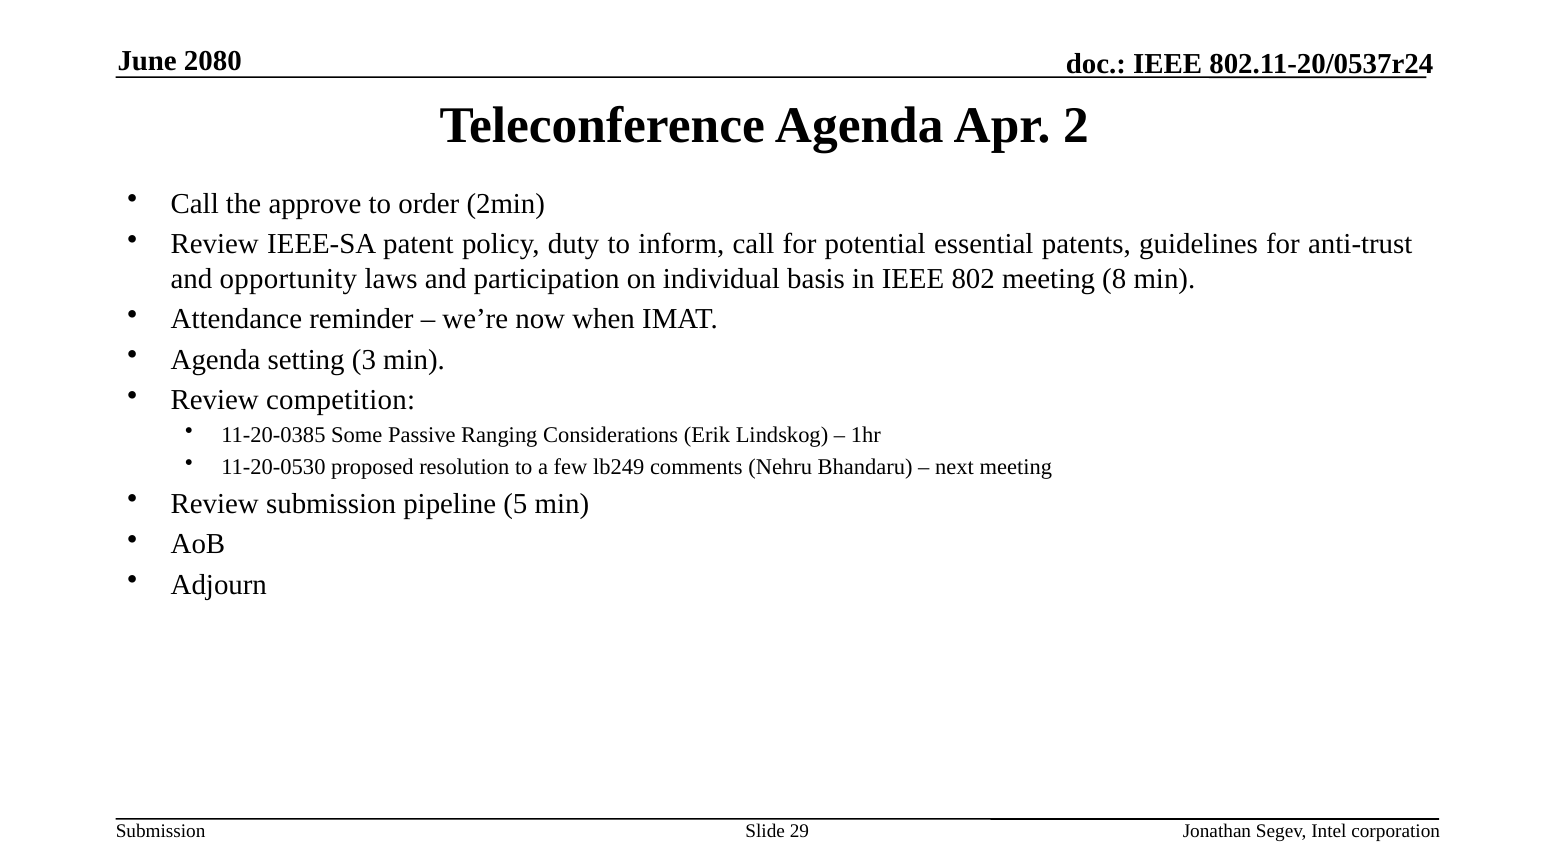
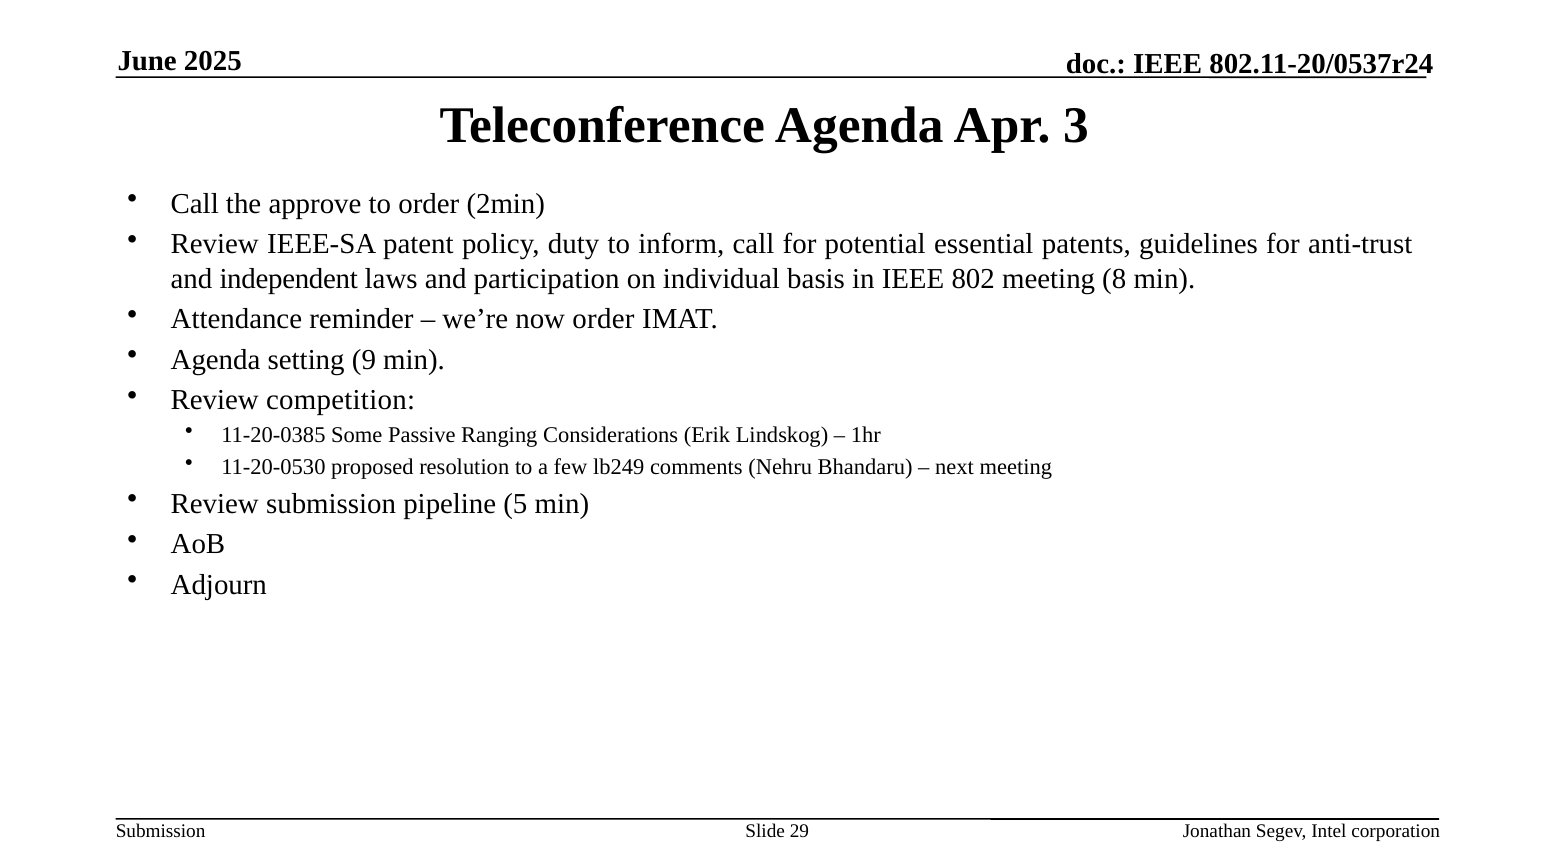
2080: 2080 -> 2025
2: 2 -> 3
opportunity: opportunity -> independent
now when: when -> order
3: 3 -> 9
